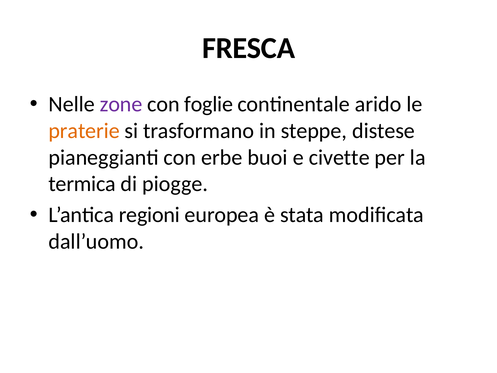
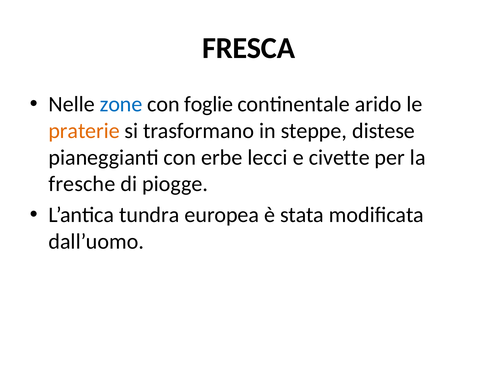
zone colour: purple -> blue
buoi: buoi -> lecci
termica: termica -> fresche
regioni: regioni -> tundra
